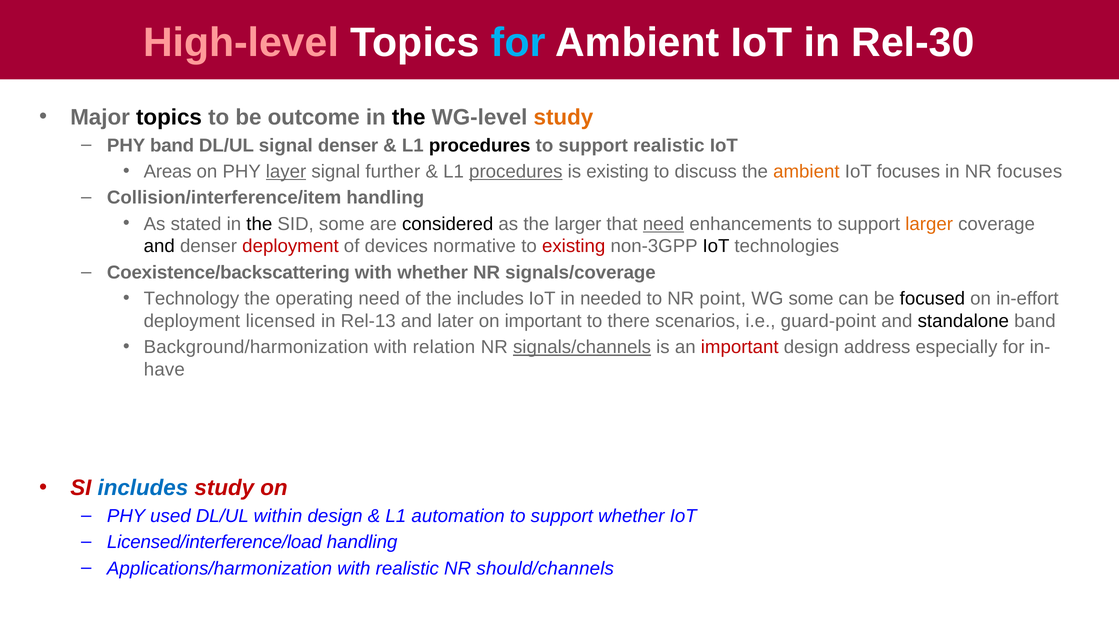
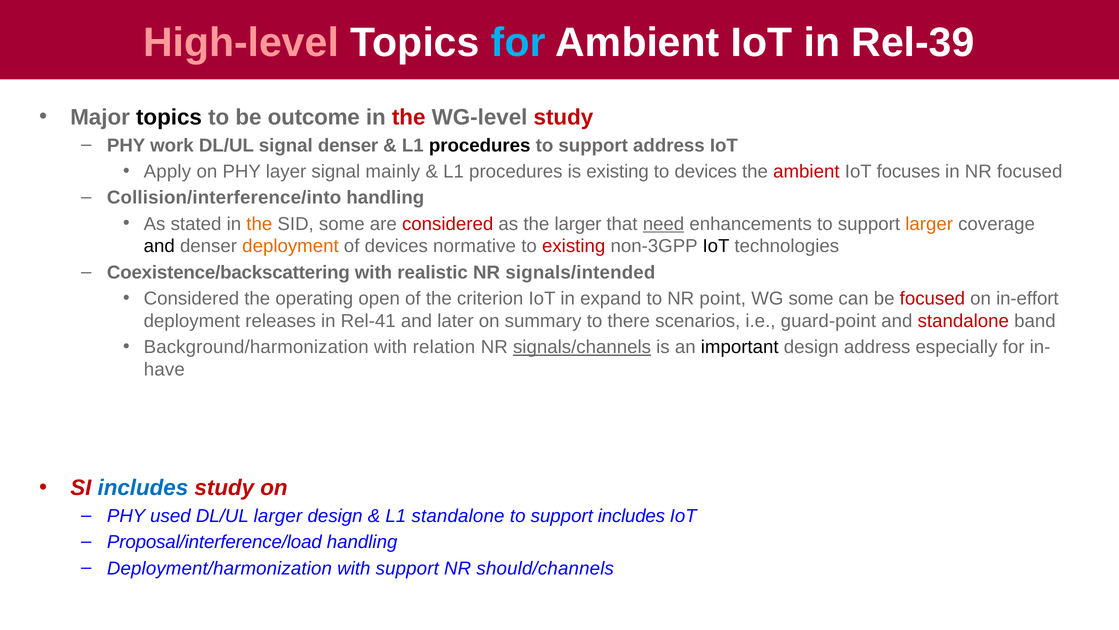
Rel-30: Rel-30 -> Rel-39
the at (409, 117) colour: black -> red
study at (563, 117) colour: orange -> red
PHY band: band -> work
support realistic: realistic -> address
Areas: Areas -> Apply
layer underline: present -> none
further: further -> mainly
procedures at (516, 171) underline: present -> none
to discuss: discuss -> devices
ambient at (806, 171) colour: orange -> red
NR focuses: focuses -> focused
Collision/interference/item: Collision/interference/item -> Collision/interference/into
the at (259, 224) colour: black -> orange
considered at (448, 224) colour: black -> red
deployment at (290, 246) colour: red -> orange
with whether: whether -> realistic
signals/coverage: signals/coverage -> signals/intended
Technology at (191, 298): Technology -> Considered
operating need: need -> open
the includes: includes -> criterion
needed: needed -> expand
focused at (932, 298) colour: black -> red
licensed: licensed -> releases
Rel-13: Rel-13 -> Rel-41
on important: important -> summary
standalone at (963, 321) colour: black -> red
important at (740, 347) colour: red -> black
DL/UL within: within -> larger
L1 automation: automation -> standalone
support whether: whether -> includes
Licensed/interference/load: Licensed/interference/load -> Proposal/interference/load
Applications/harmonization: Applications/harmonization -> Deployment/harmonization
with realistic: realistic -> support
